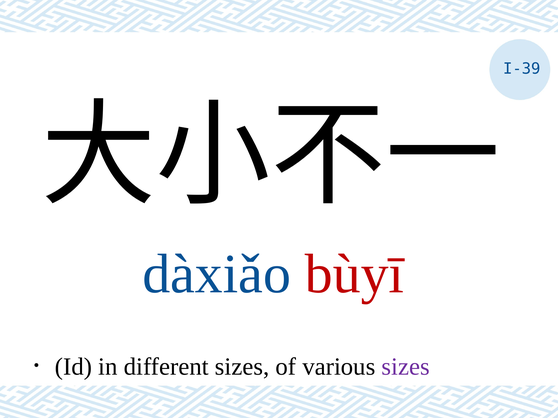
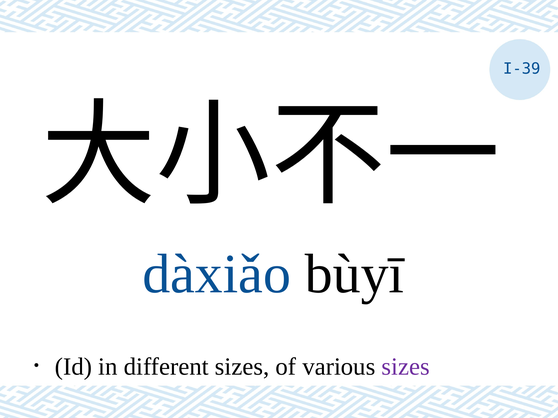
bùyī colour: red -> black
